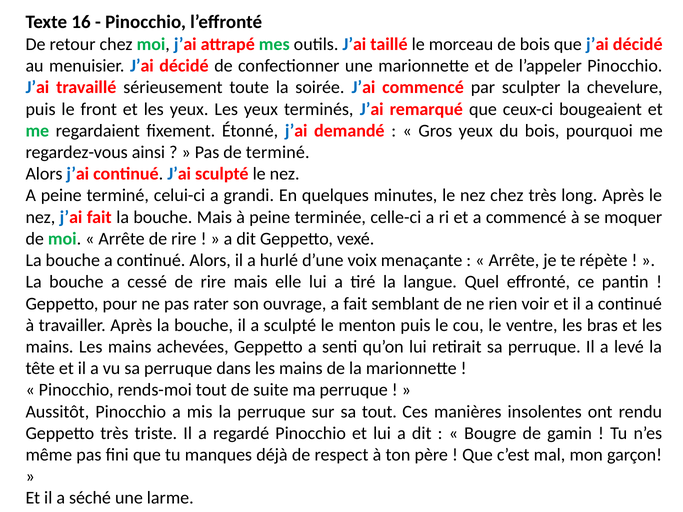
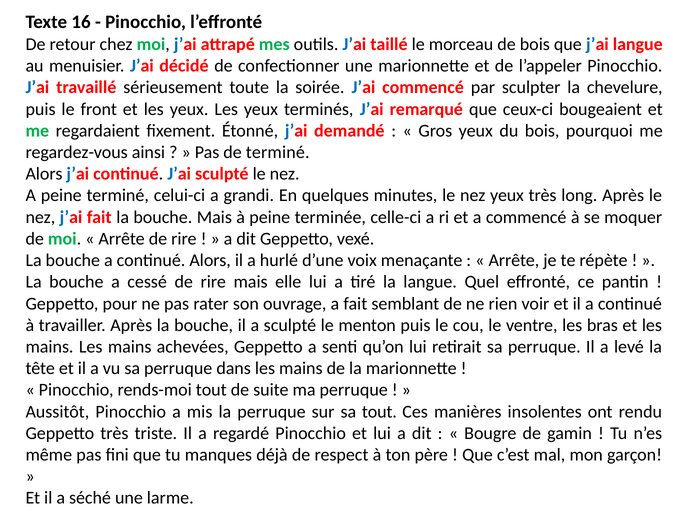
que j’ai décidé: décidé -> langue
nez chez: chez -> yeux
